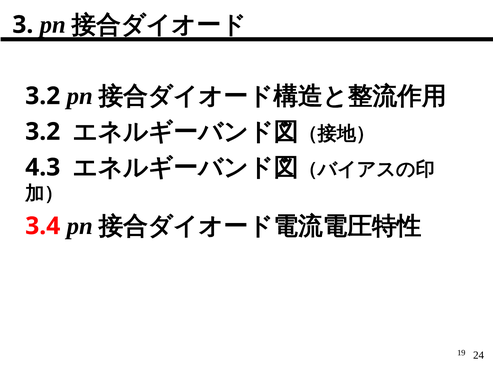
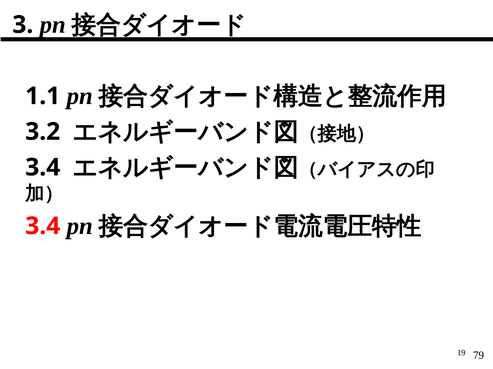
3.2 at (43, 96): 3.2 -> 1.1
4.3 at (43, 168): 4.3 -> 3.4
24: 24 -> 79
